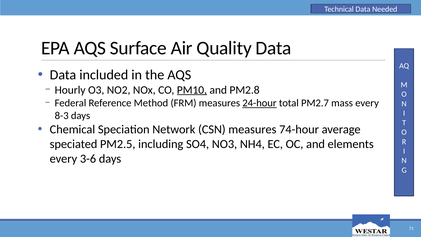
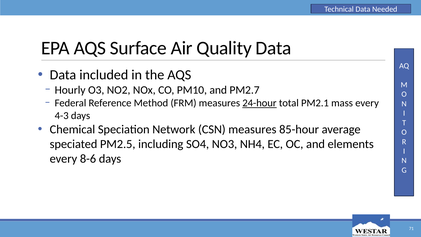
PM10 underline: present -> none
PM2.8: PM2.8 -> PM2.7
PM2.7: PM2.7 -> PM2.1
8-3: 8-3 -> 4-3
74-hour: 74-hour -> 85-hour
3-6: 3-6 -> 8-6
